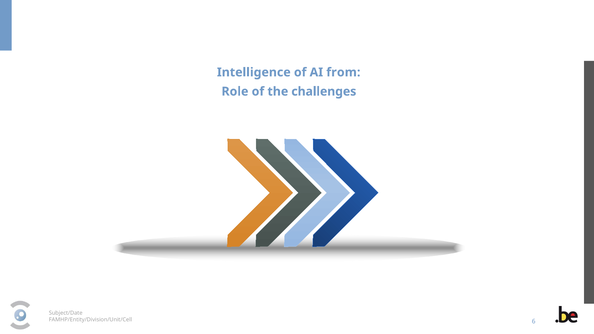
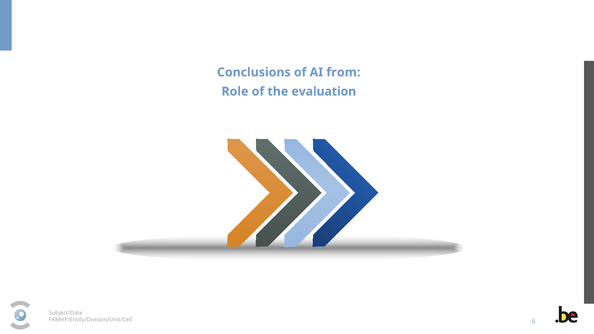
Intelligence: Intelligence -> Conclusions
challenges: challenges -> evaluation
